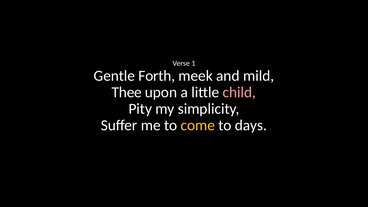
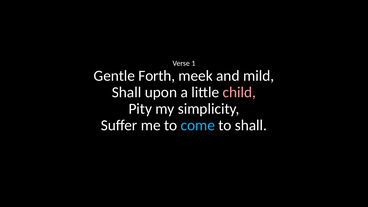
Thee at (127, 92): Thee -> Shall
come colour: yellow -> light blue
to days: days -> shall
